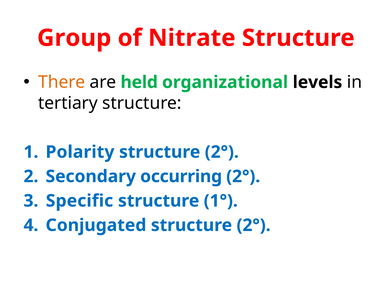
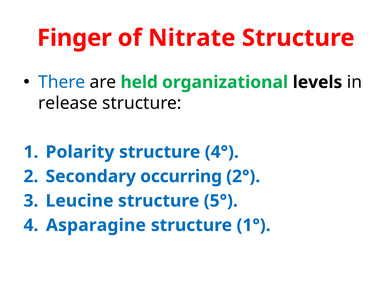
Group: Group -> Finger
There colour: orange -> blue
tertiary: tertiary -> release
2° at (222, 152): 2° -> 4°
Specific: Specific -> Leucine
1°: 1° -> 5°
Conjugated: Conjugated -> Asparagine
2° at (254, 225): 2° -> 1°
